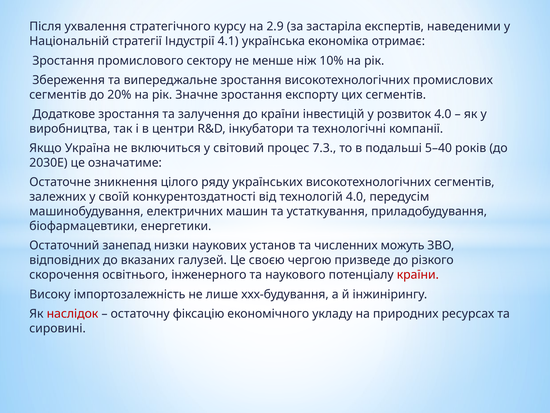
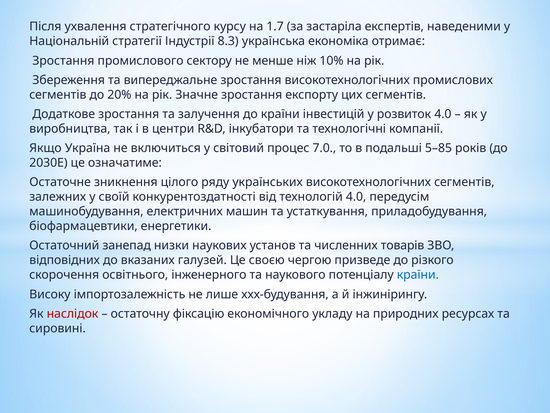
2.9: 2.9 -> 1.7
4.1: 4.1 -> 8.3
7.3: 7.3 -> 7.0
5–40: 5–40 -> 5–85
можуть: можуть -> товарів
країни at (418, 275) colour: red -> blue
